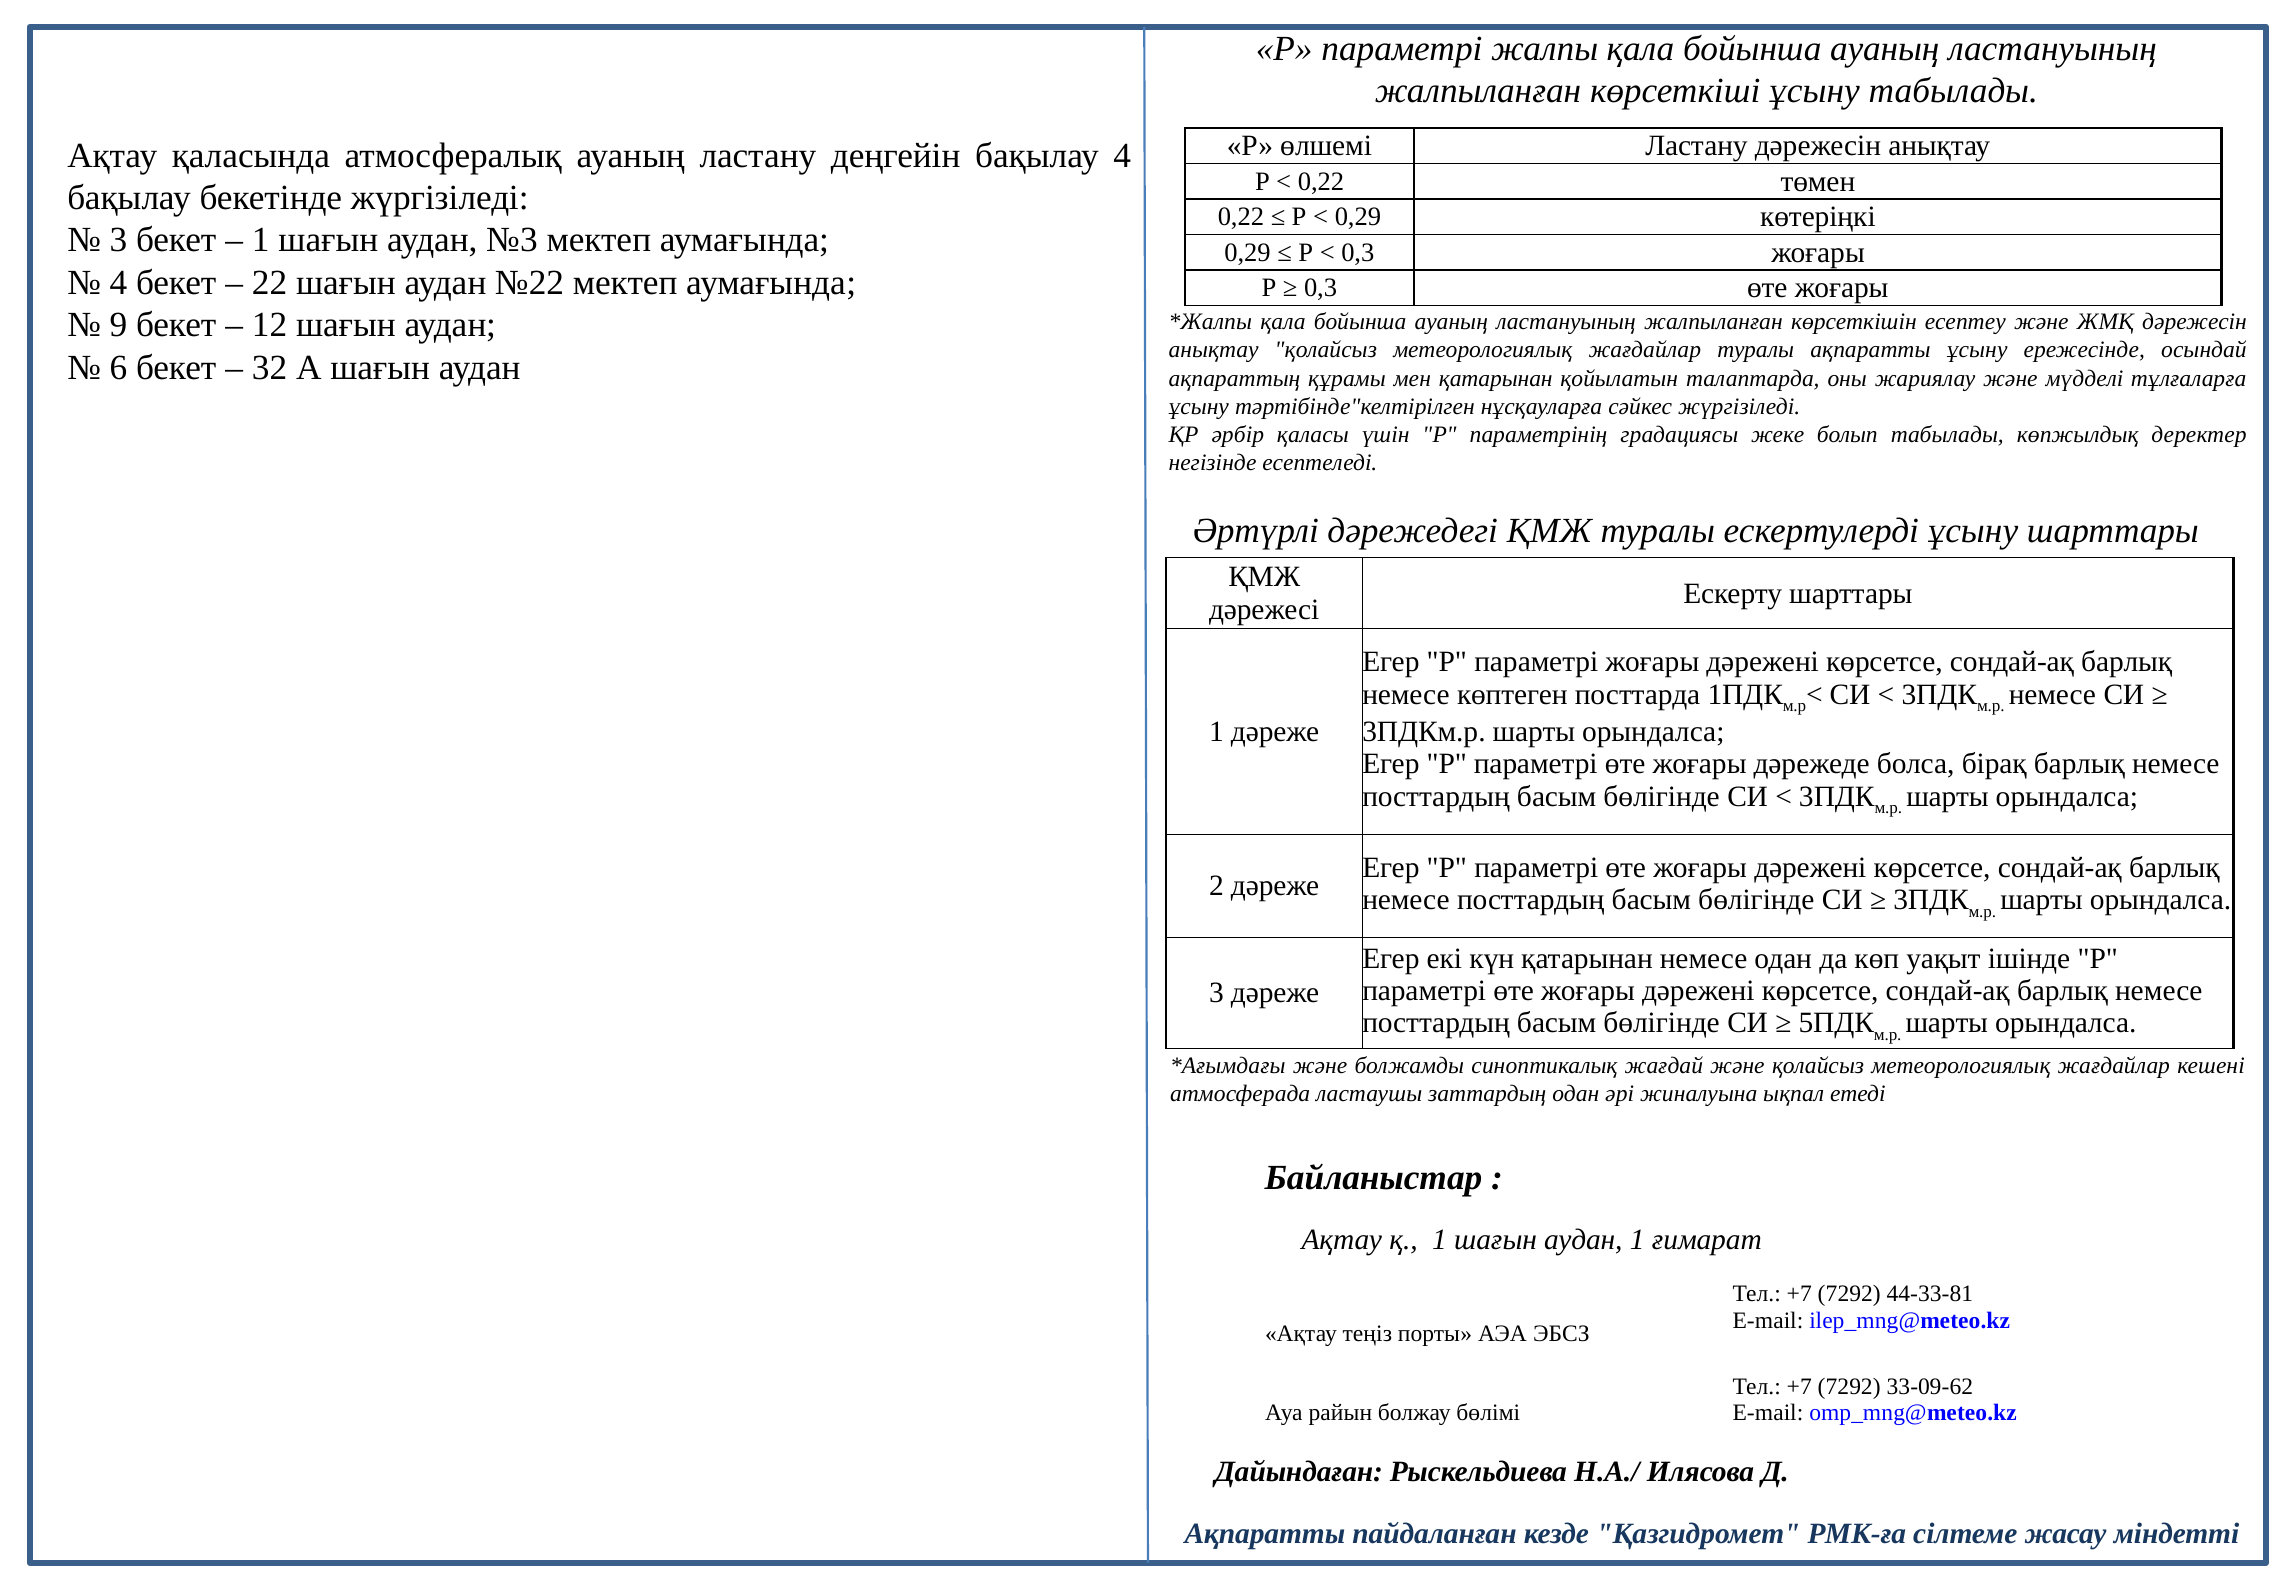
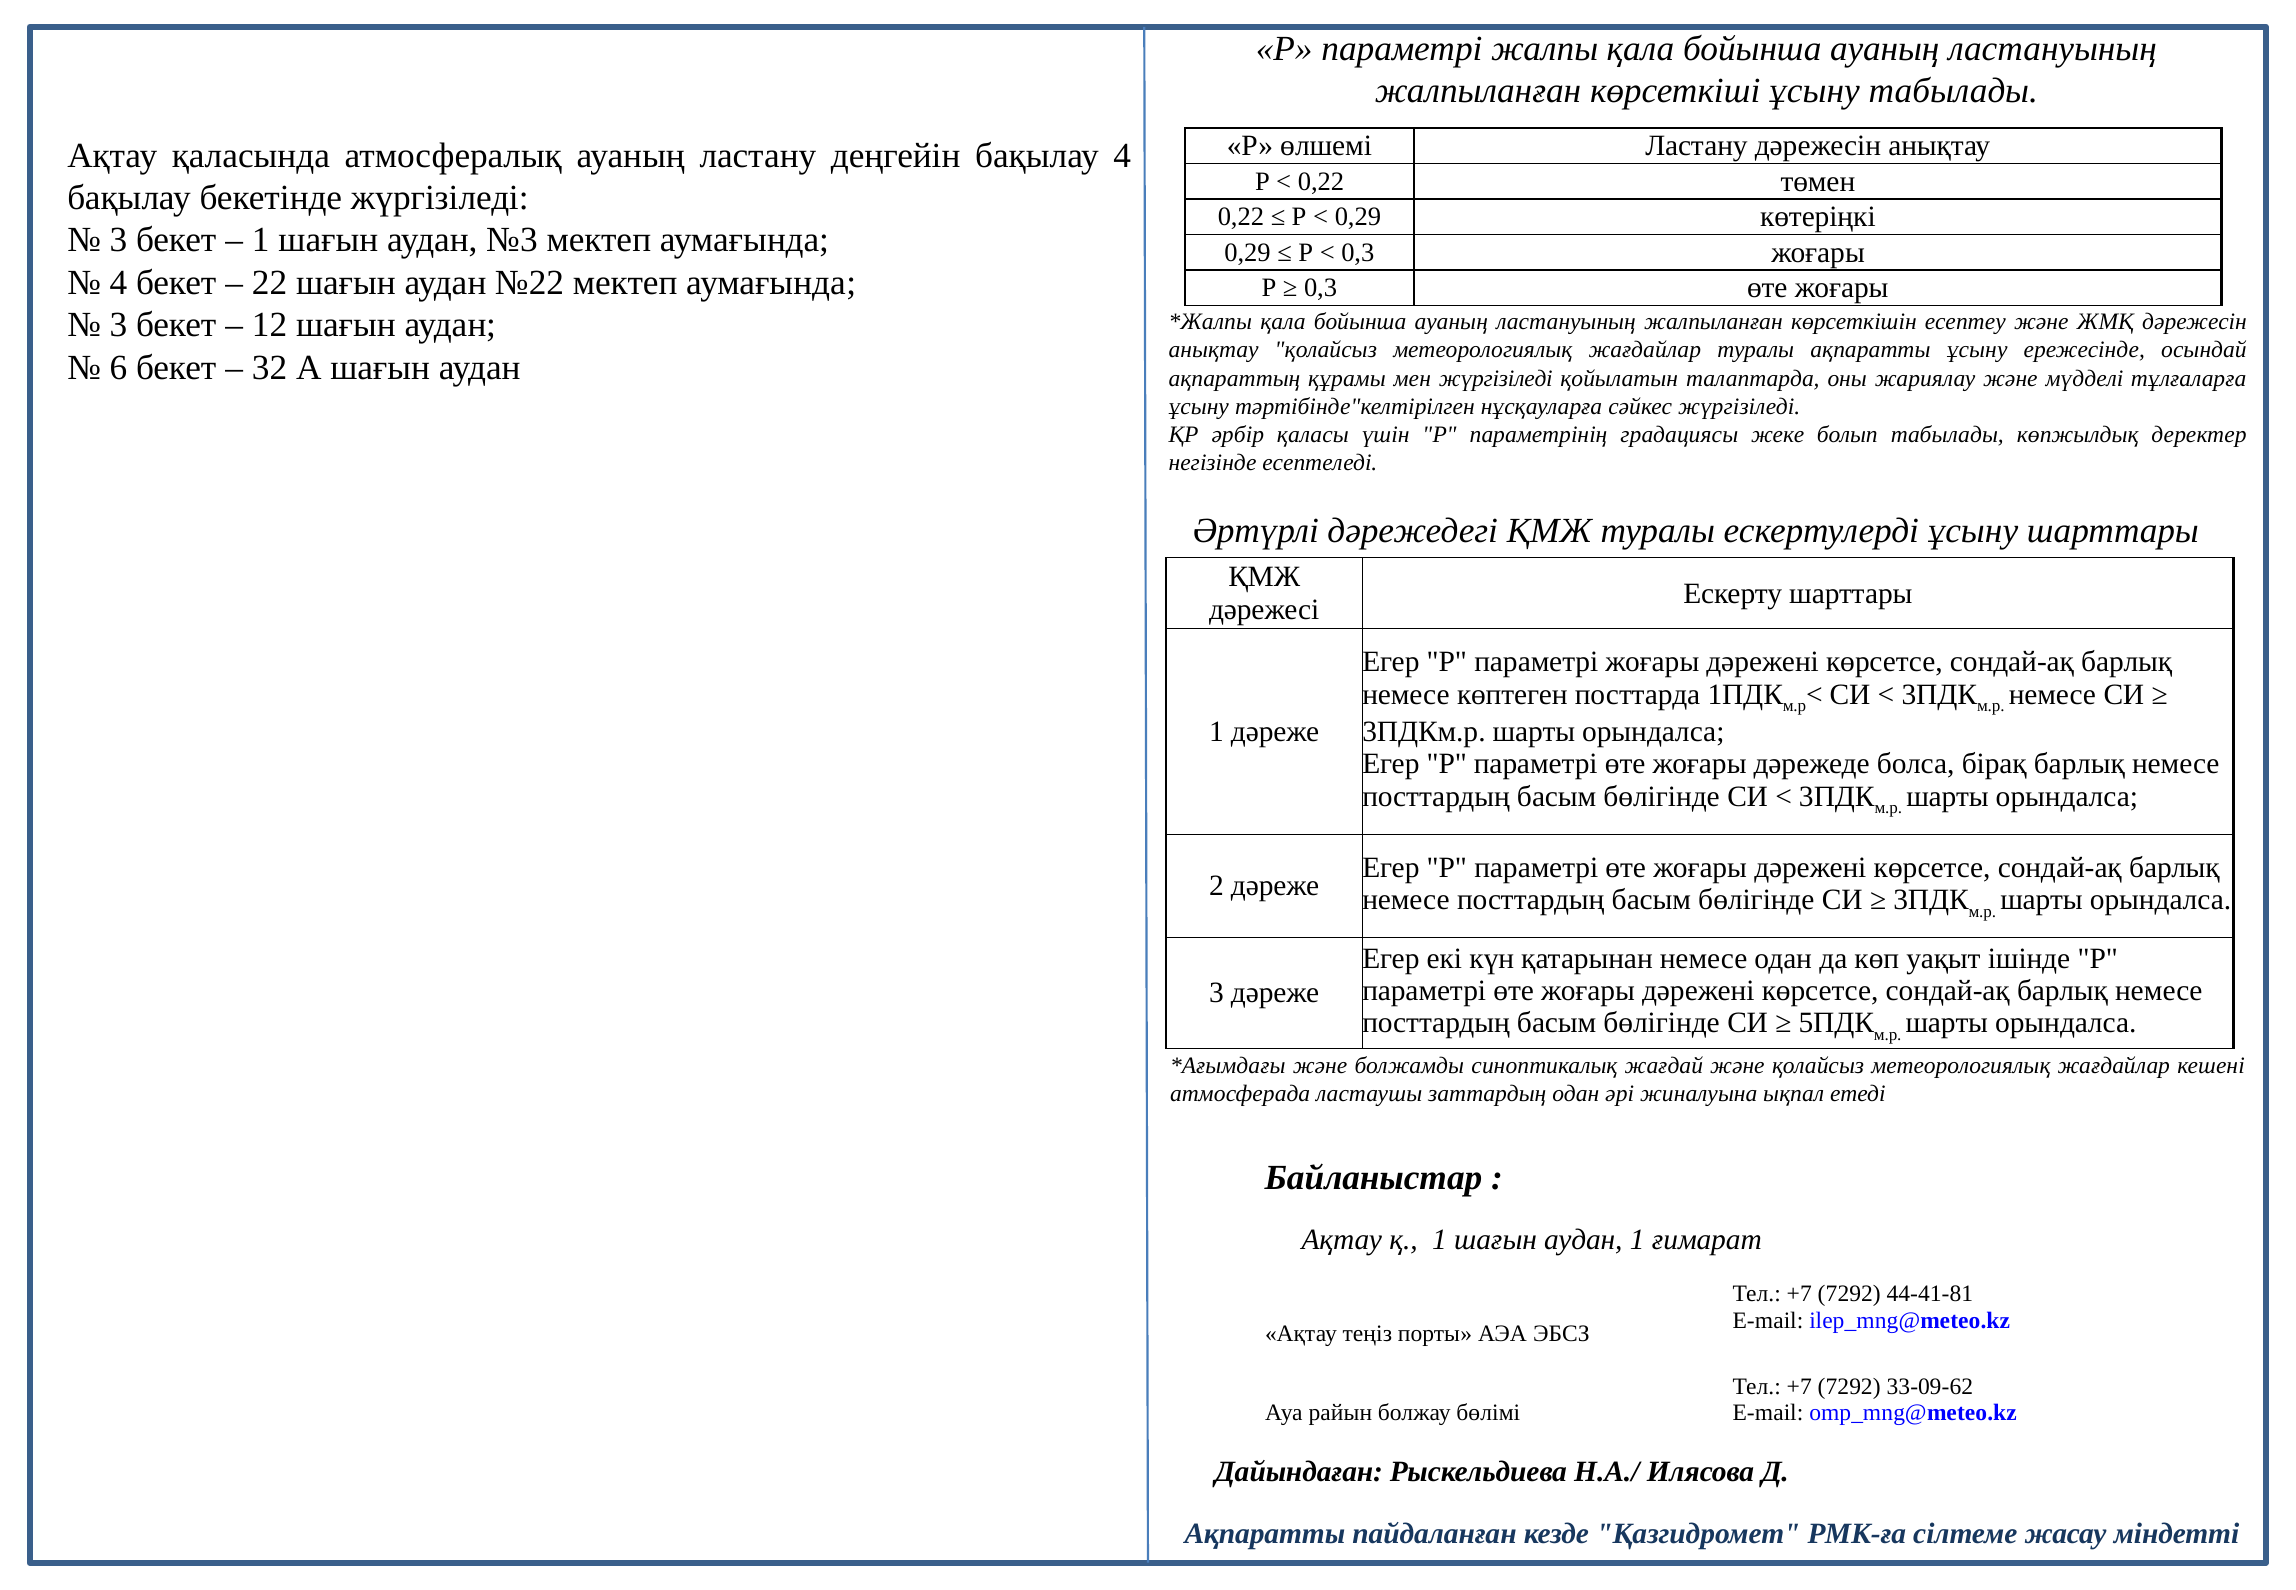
9 at (118, 325): 9 -> 3
мен қатарынан: қатарынан -> жүргізіледі
44-33-81: 44-33-81 -> 44-41-81
